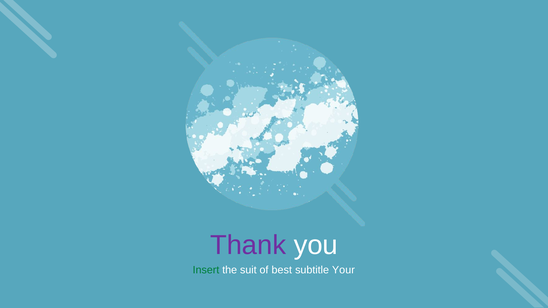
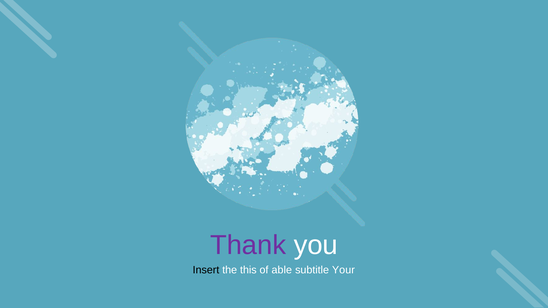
Insert colour: green -> black
suit: suit -> this
best: best -> able
